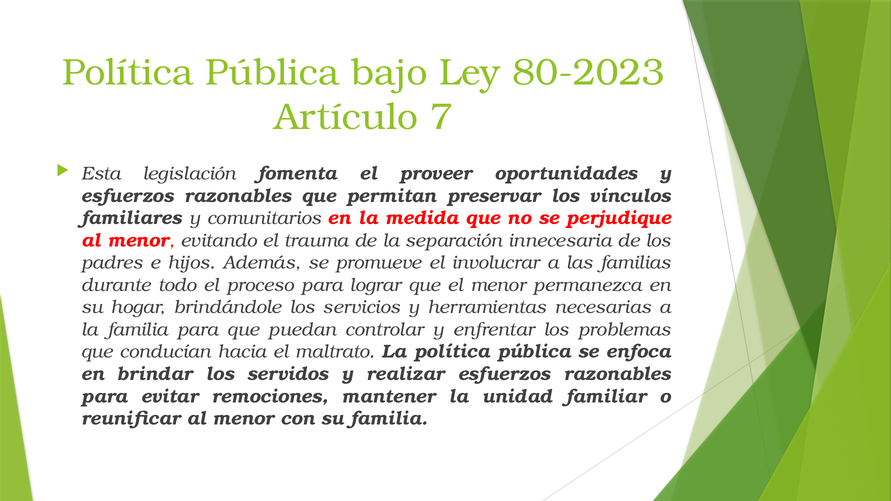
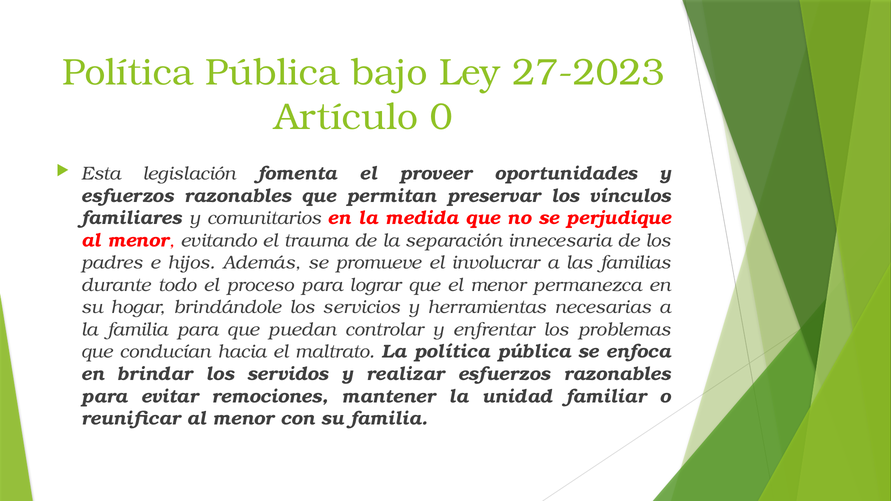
80-2023: 80-2023 -> 27-2023
7: 7 -> 0
